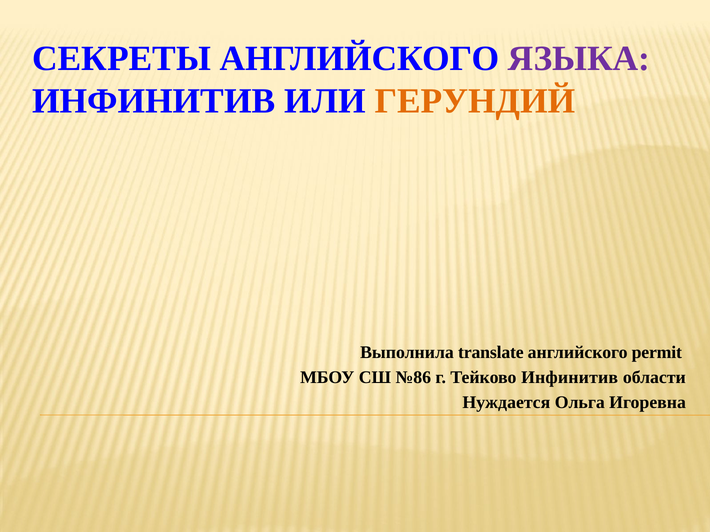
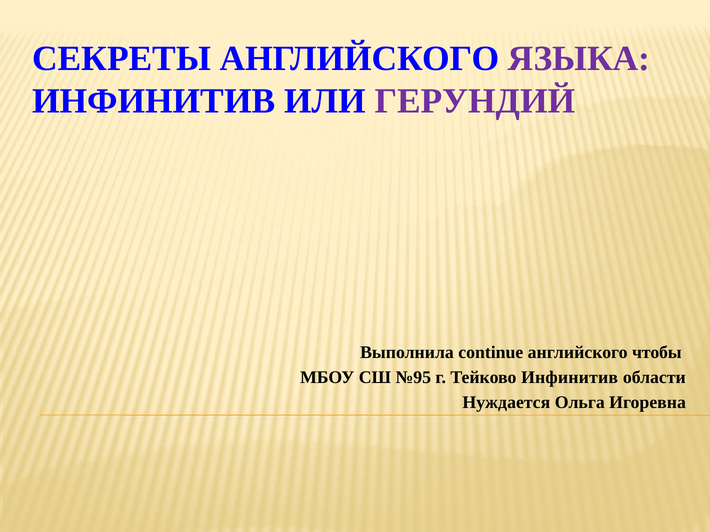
ГЕРУНДИЙ colour: orange -> purple
translate: translate -> continue
permit: permit -> чтобы
№86: №86 -> №95
